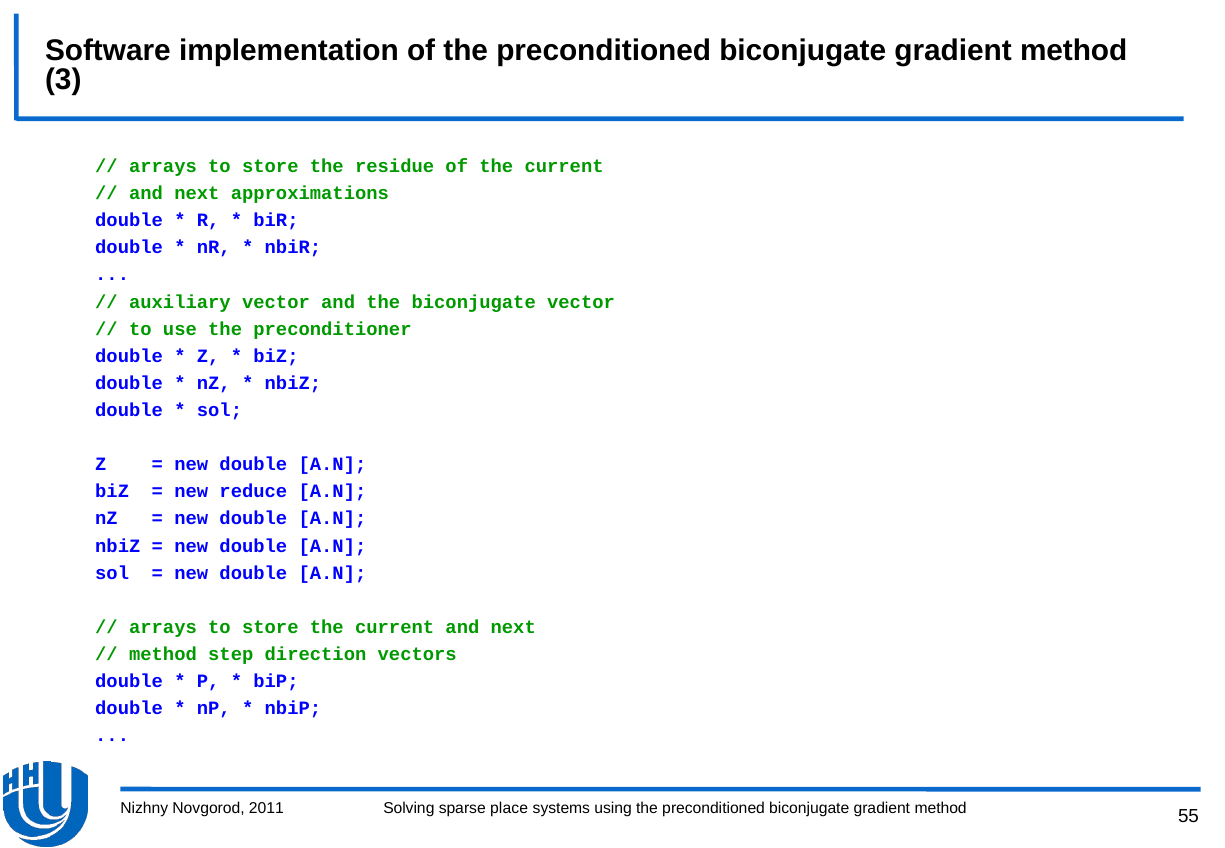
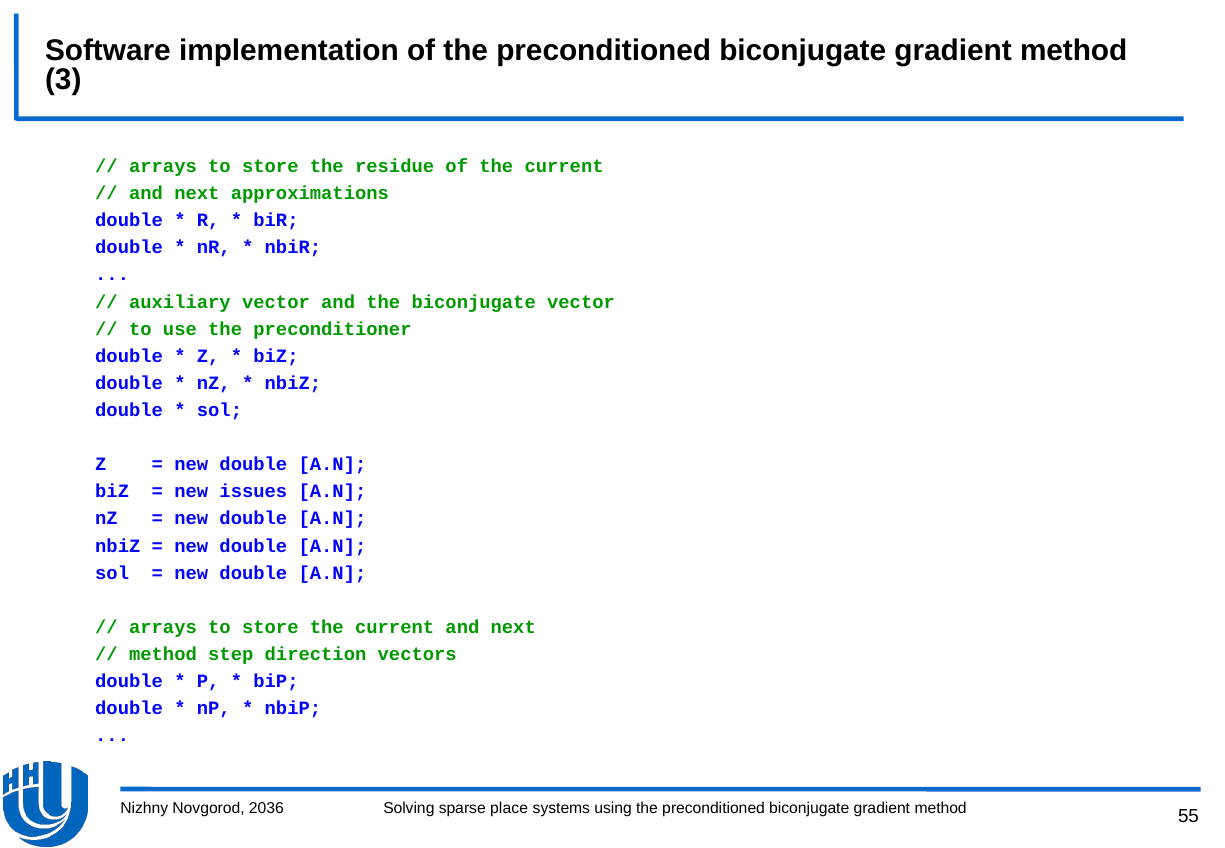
reduce: reduce -> issues
2011: 2011 -> 2036
